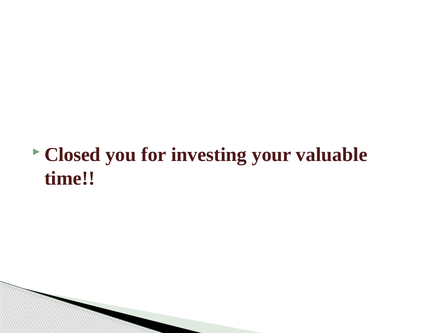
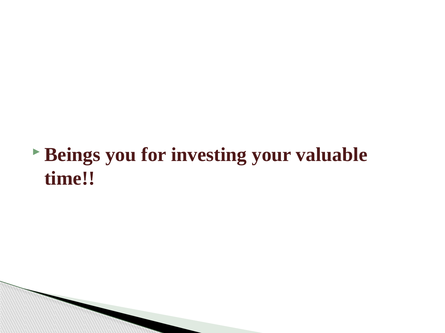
Closed: Closed -> Beings
